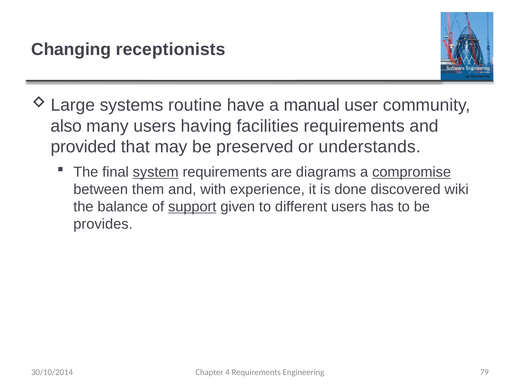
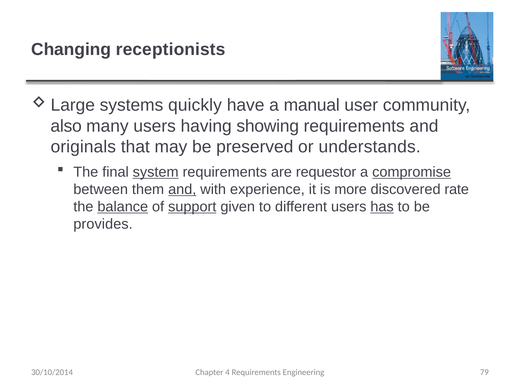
routine: routine -> quickly
facilities: facilities -> showing
provided: provided -> originals
diagrams: diagrams -> requestor
and at (182, 189) underline: none -> present
done: done -> more
wiki: wiki -> rate
balance underline: none -> present
has underline: none -> present
